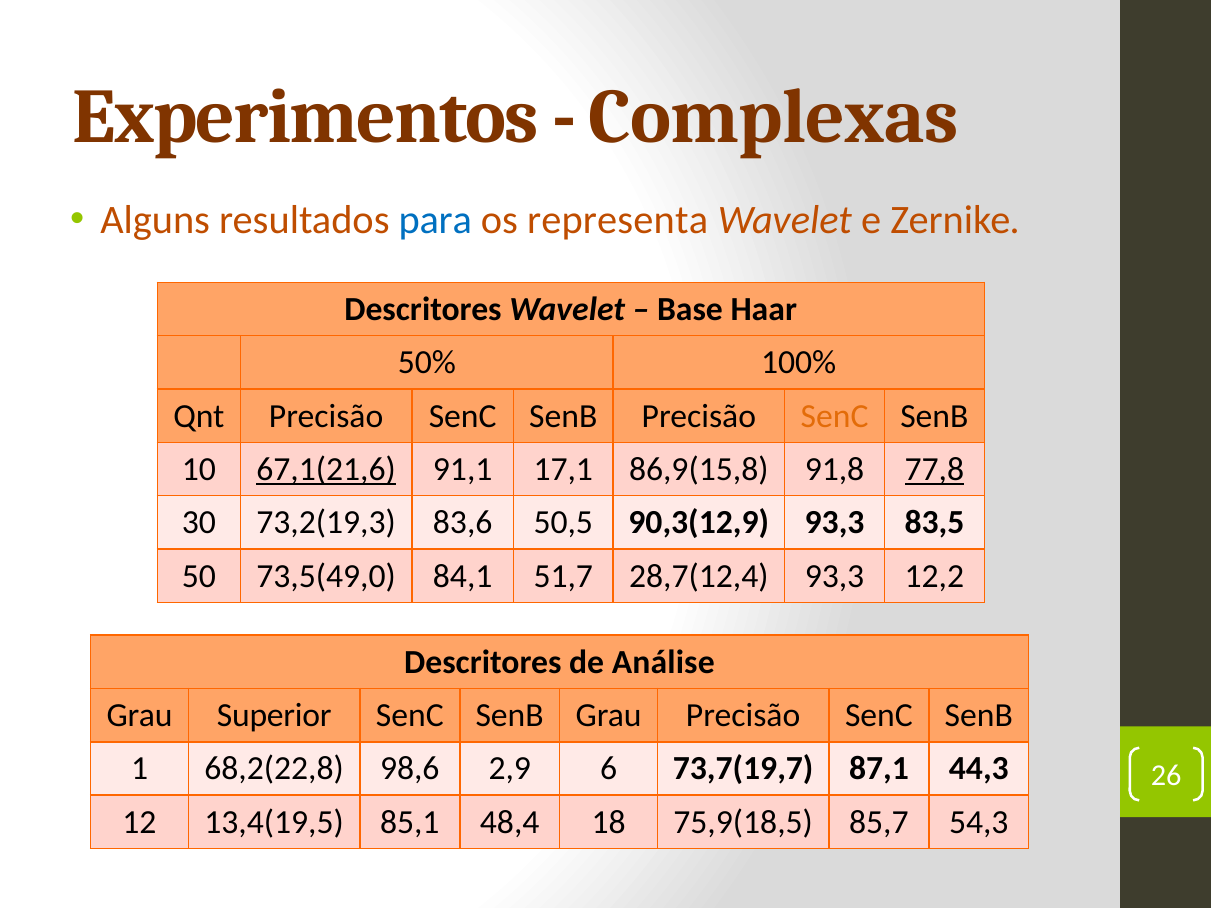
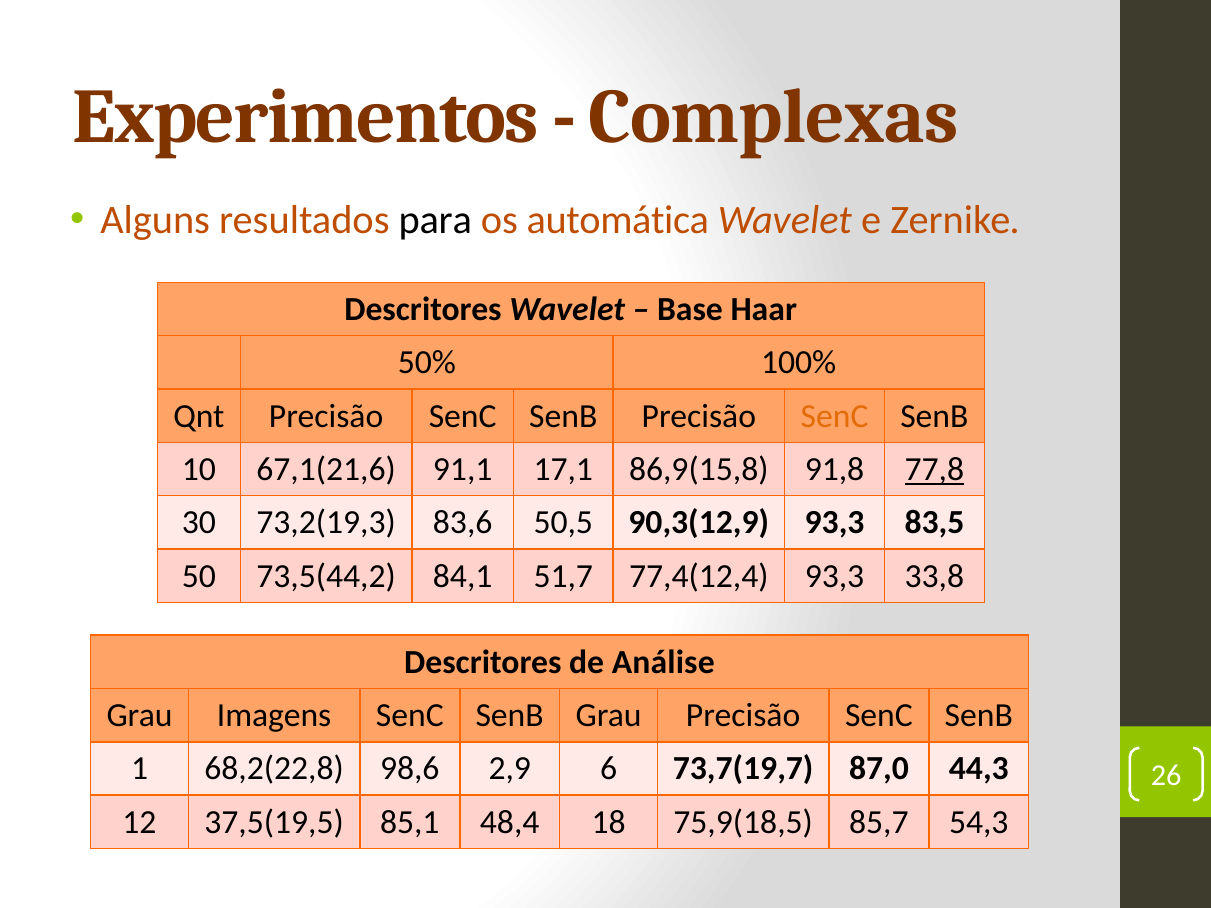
para colour: blue -> black
representa: representa -> automática
67,1(21,6 underline: present -> none
73,5(49,0: 73,5(49,0 -> 73,5(44,2
28,7(12,4: 28,7(12,4 -> 77,4(12,4
12,2: 12,2 -> 33,8
Superior: Superior -> Imagens
87,1: 87,1 -> 87,0
13,4(19,5: 13,4(19,5 -> 37,5(19,5
